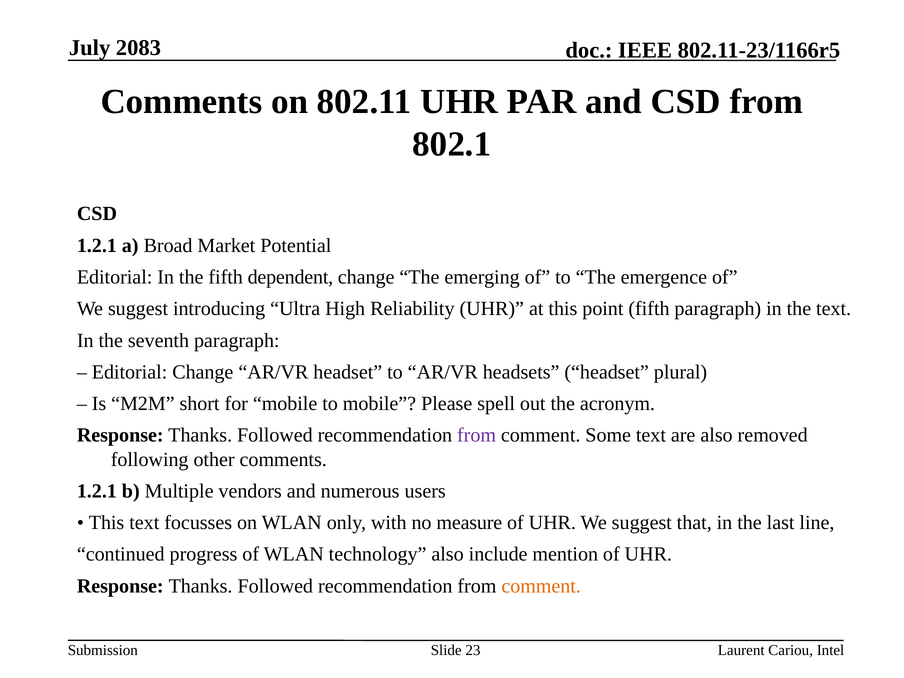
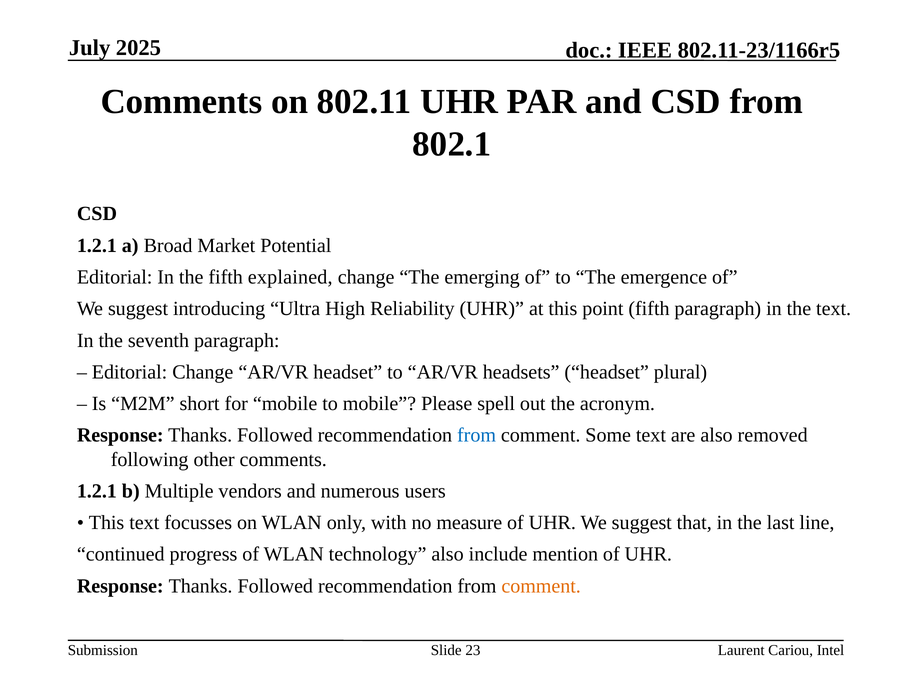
2083: 2083 -> 2025
dependent: dependent -> explained
from at (477, 435) colour: purple -> blue
